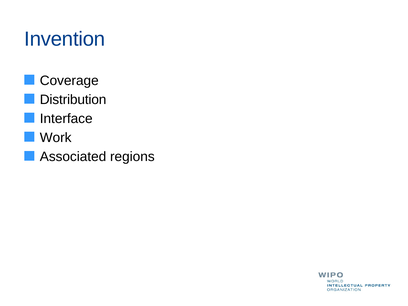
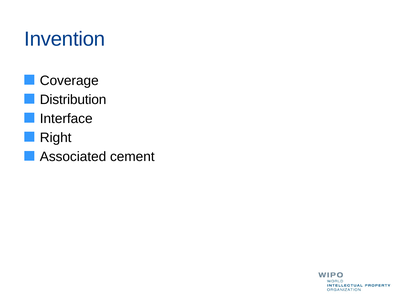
Work: Work -> Right
regions: regions -> cement
